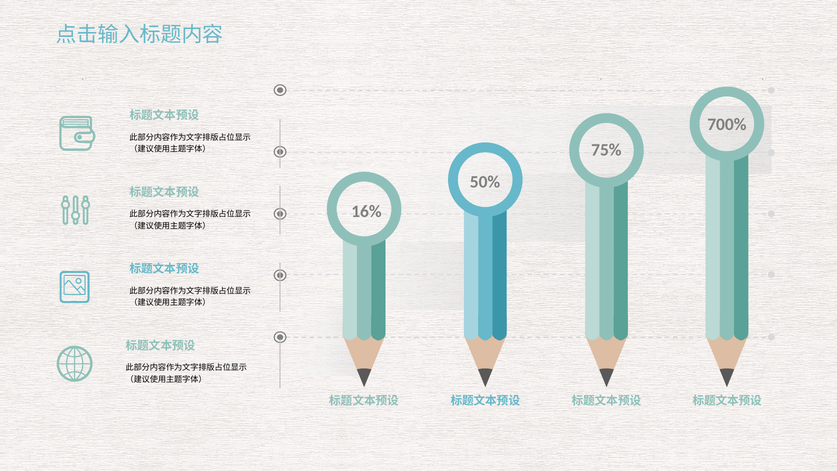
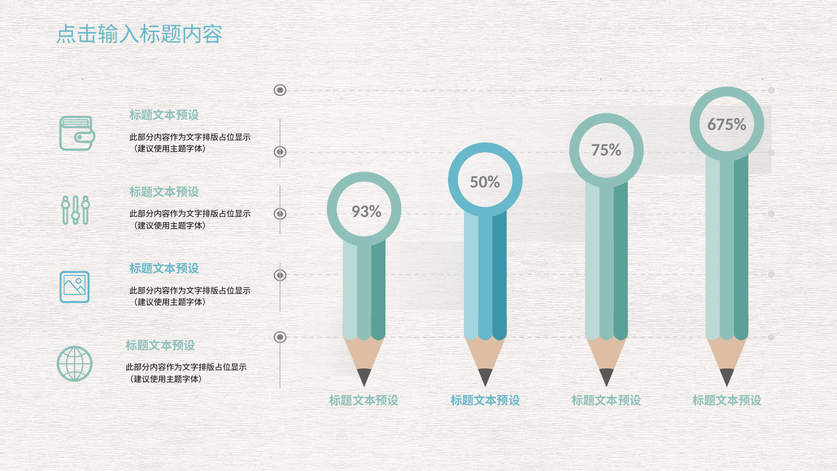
700%: 700% -> 675%
16%: 16% -> 93%
